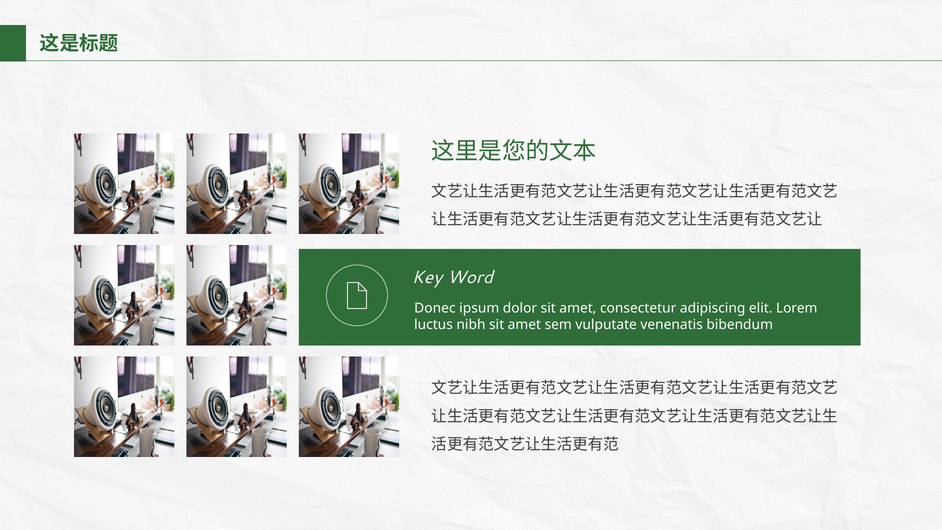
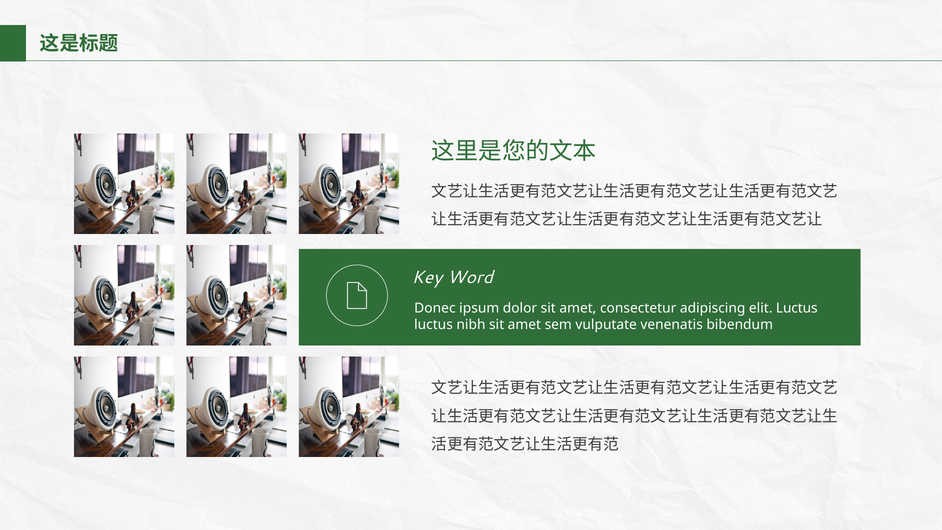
elit Lorem: Lorem -> Luctus
